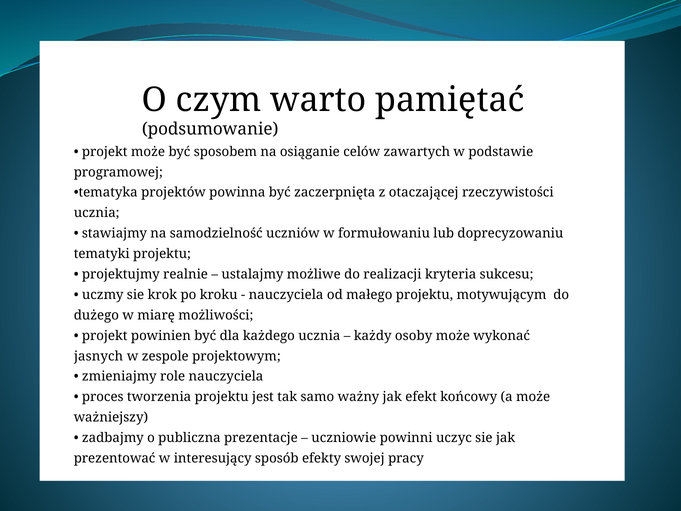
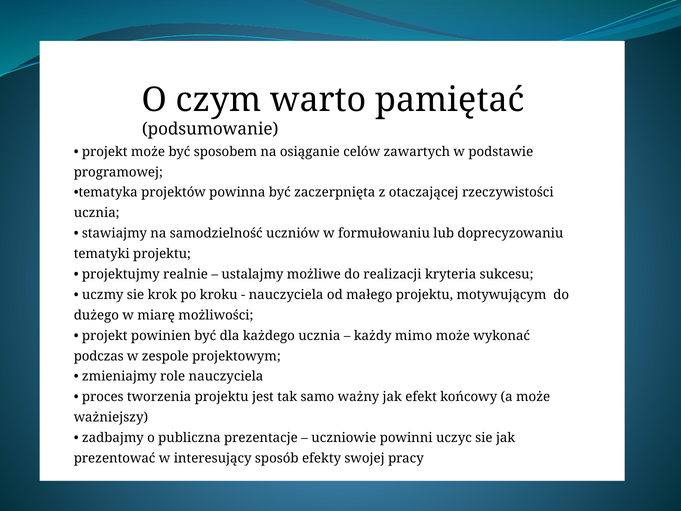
osoby: osoby -> mimo
jasnych: jasnych -> podczas
